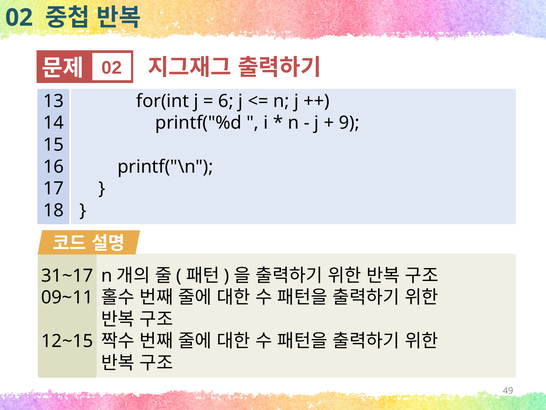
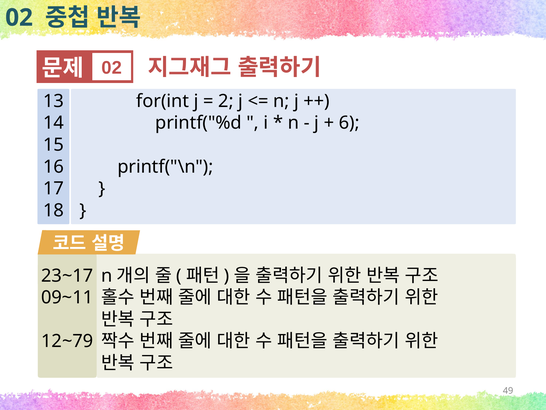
6: 6 -> 2
9: 9 -> 6
31~17: 31~17 -> 23~17
12~15: 12~15 -> 12~79
